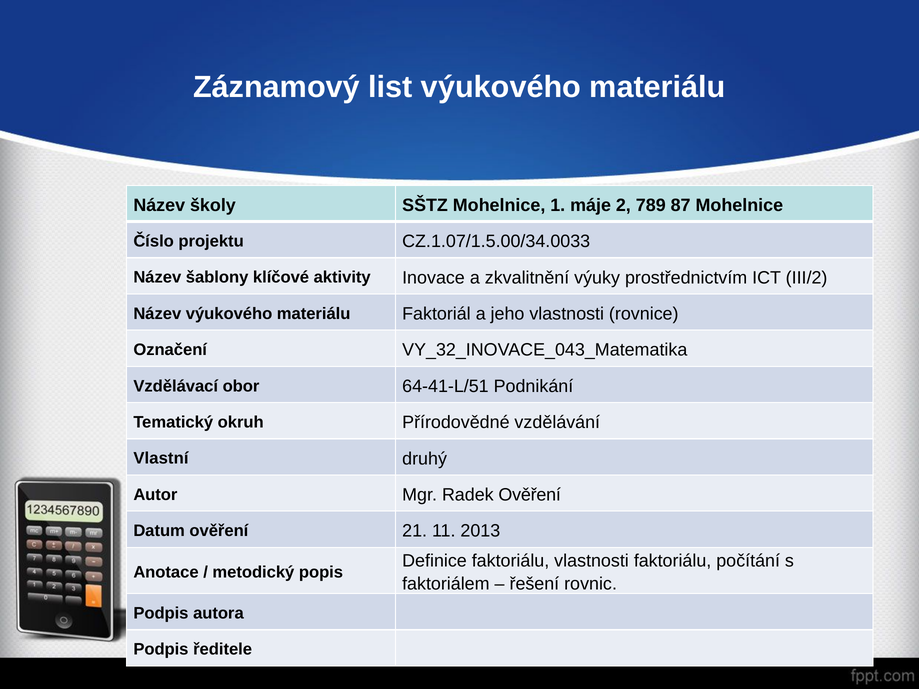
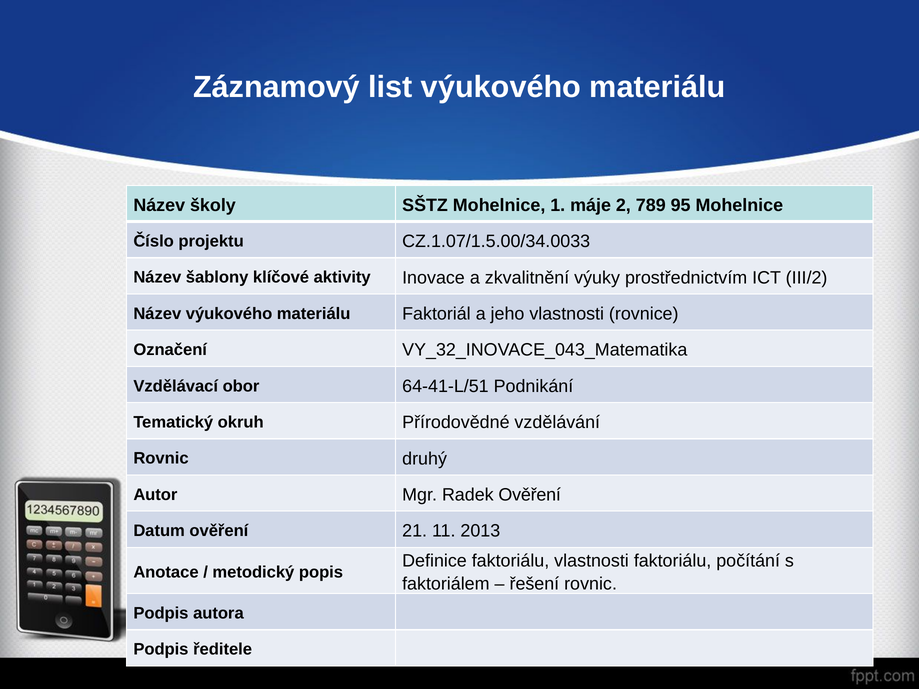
87: 87 -> 95
Vlastní at (161, 459): Vlastní -> Rovnic
